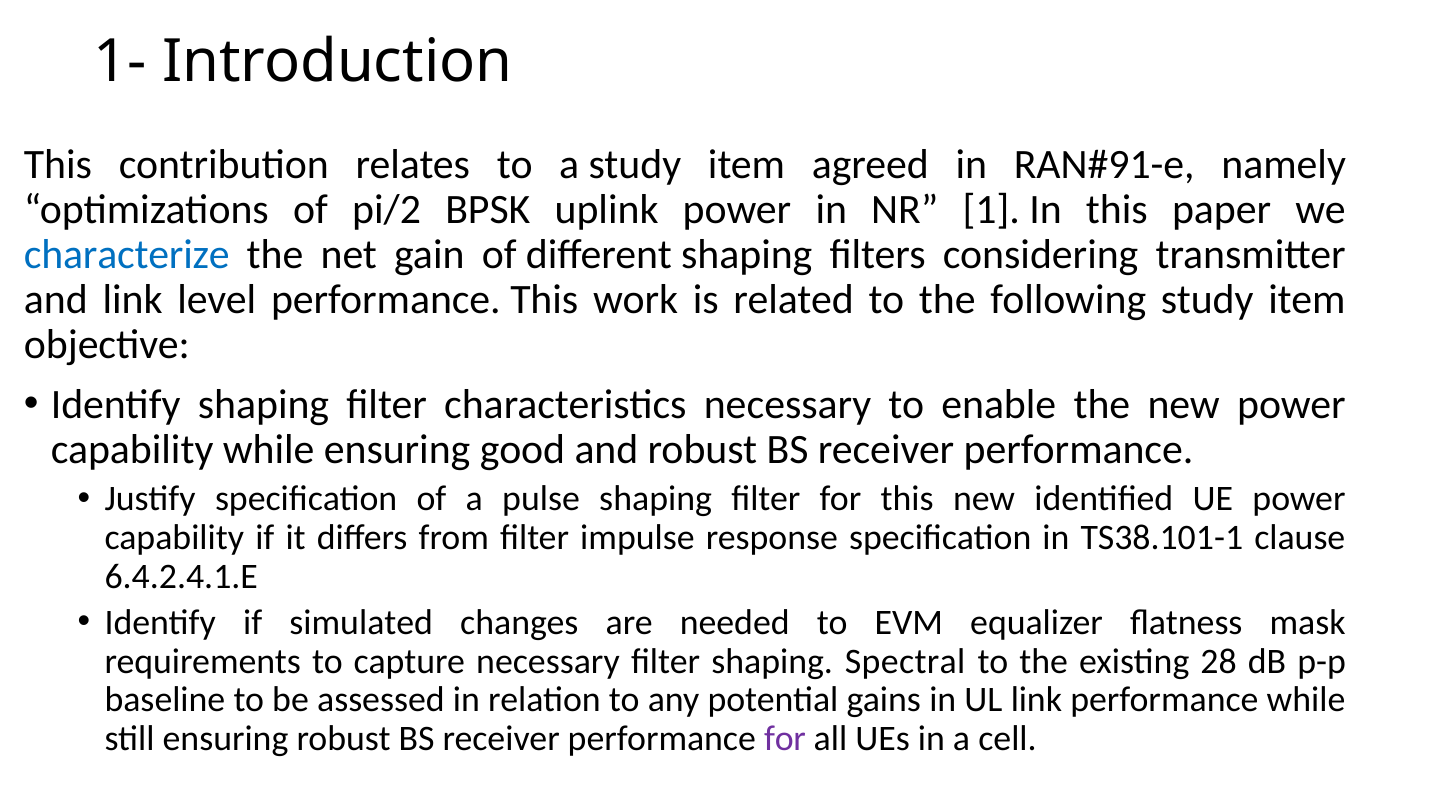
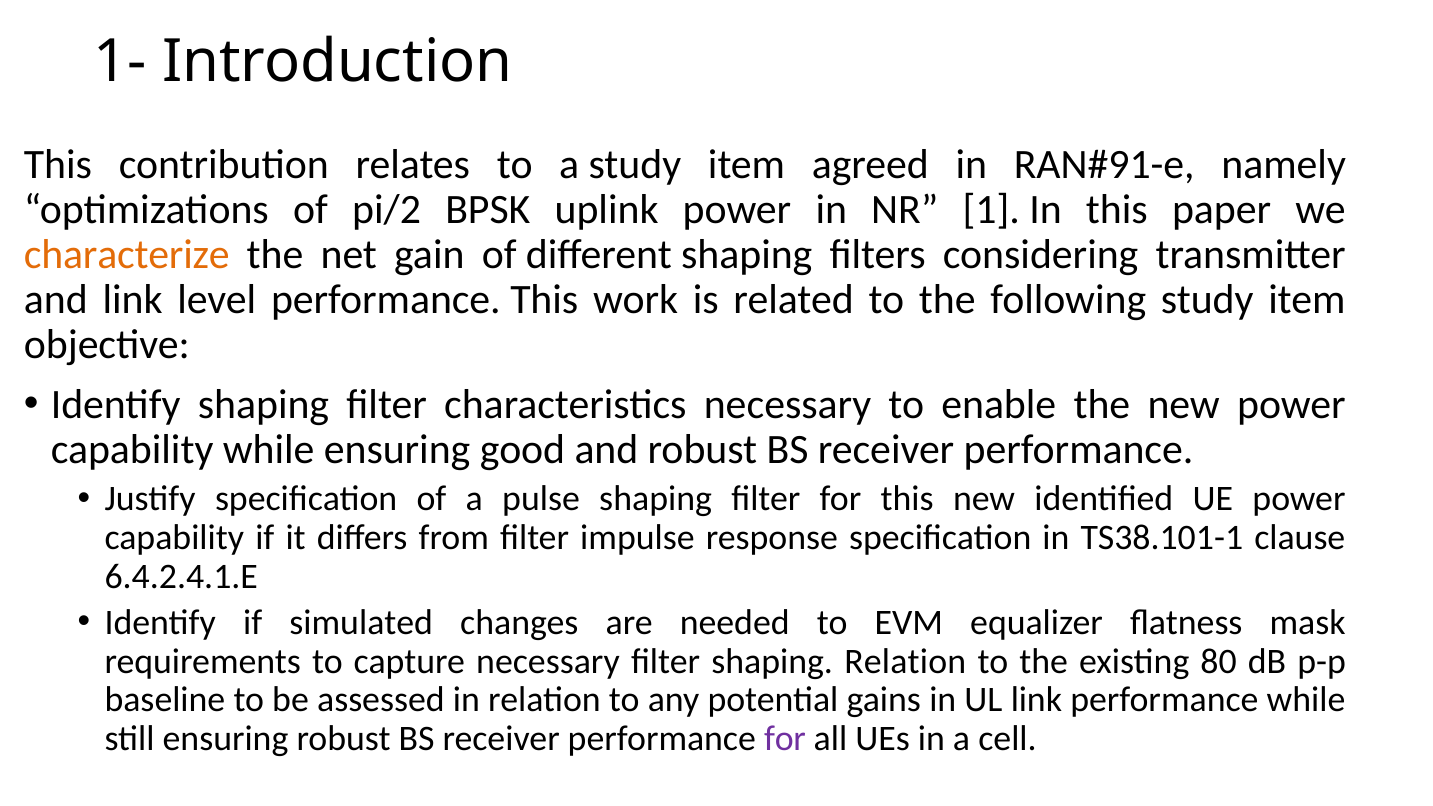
characterize colour: blue -> orange
shaping Spectral: Spectral -> Relation
28: 28 -> 80
